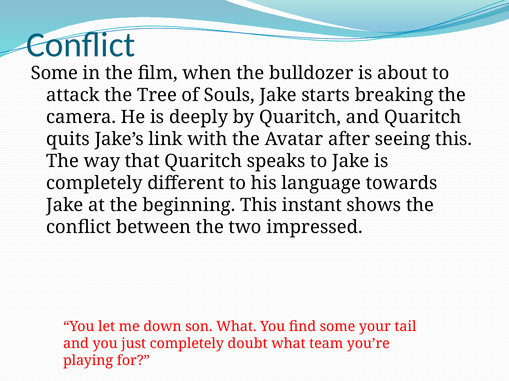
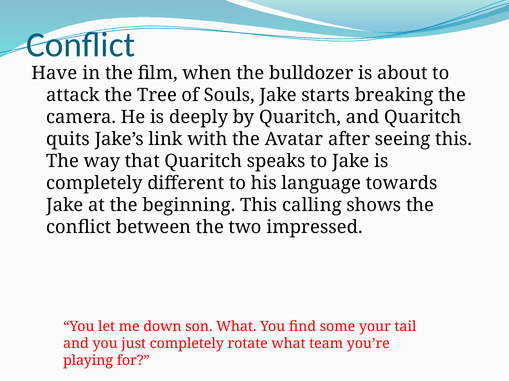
Some at (54, 73): Some -> Have
instant: instant -> calling
doubt: doubt -> rotate
